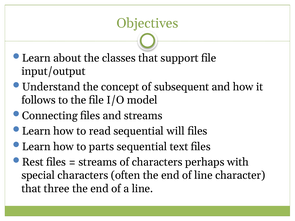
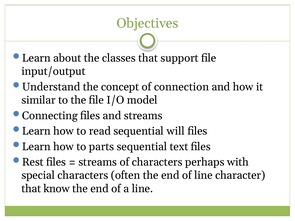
subsequent: subsequent -> connection
follows: follows -> similar
three: three -> know
